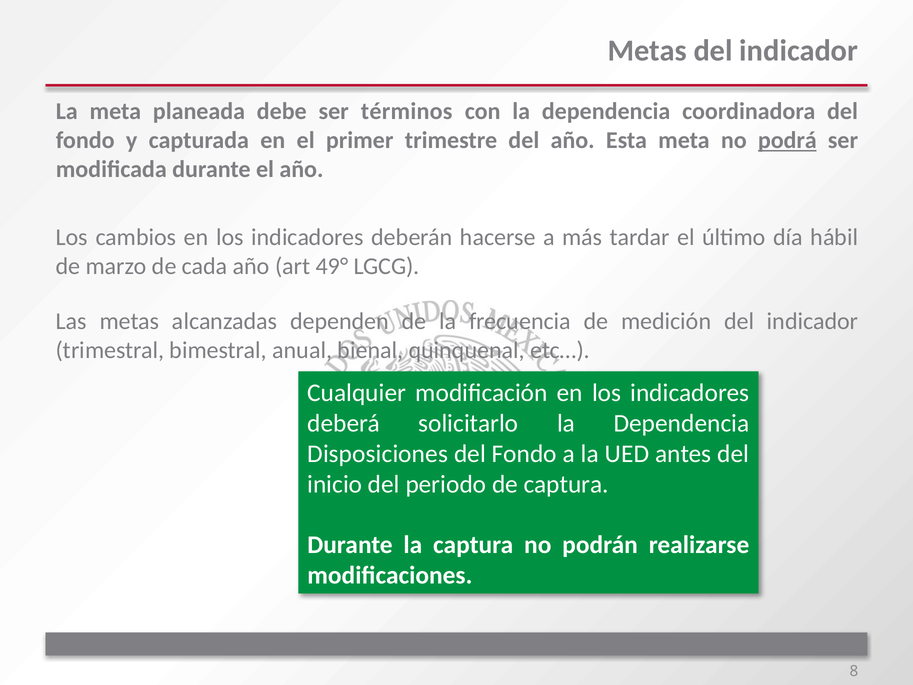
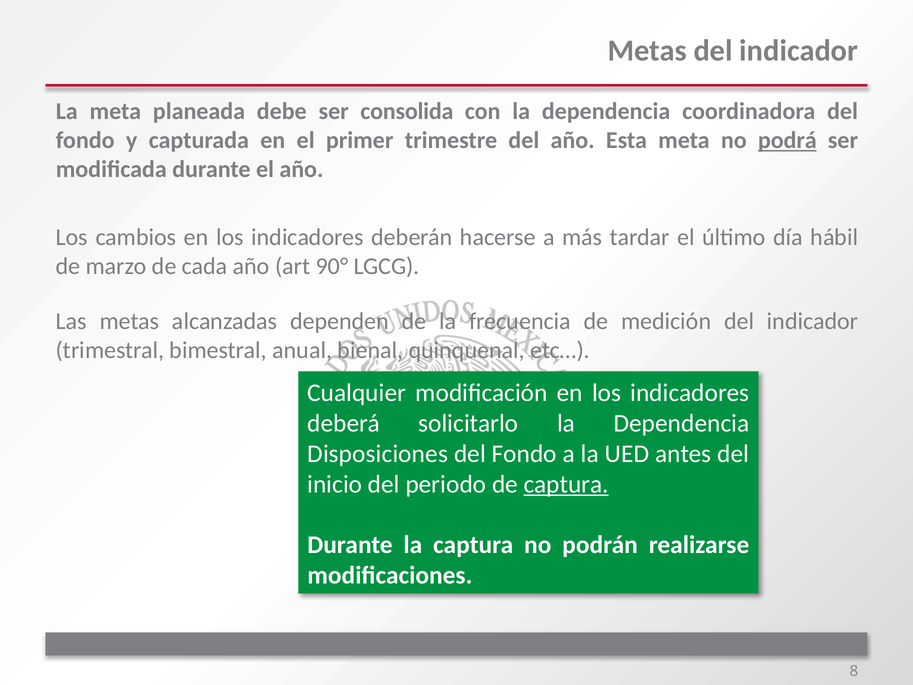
términos: términos -> consolida
49°: 49° -> 90°
captura at (566, 484) underline: none -> present
